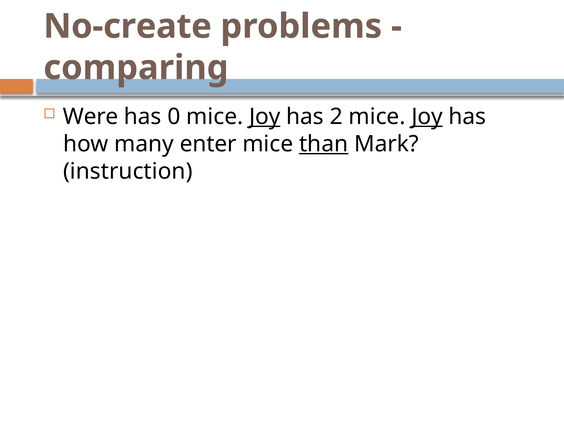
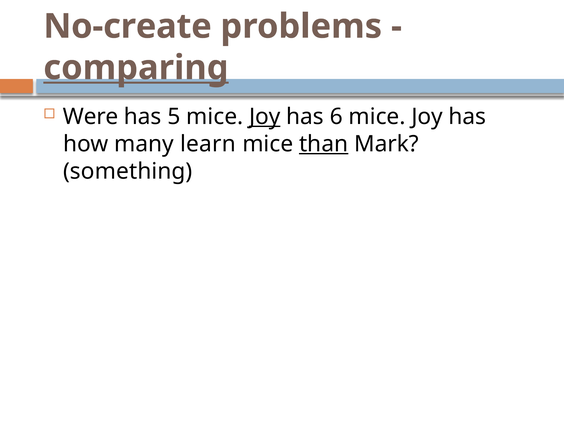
comparing underline: none -> present
0: 0 -> 5
2: 2 -> 6
Joy at (427, 117) underline: present -> none
enter: enter -> learn
instruction: instruction -> something
